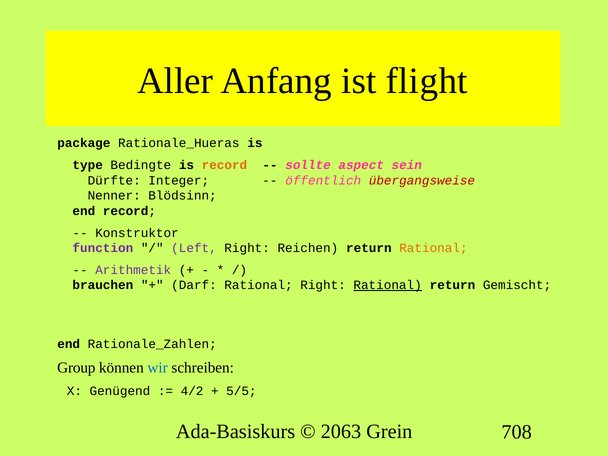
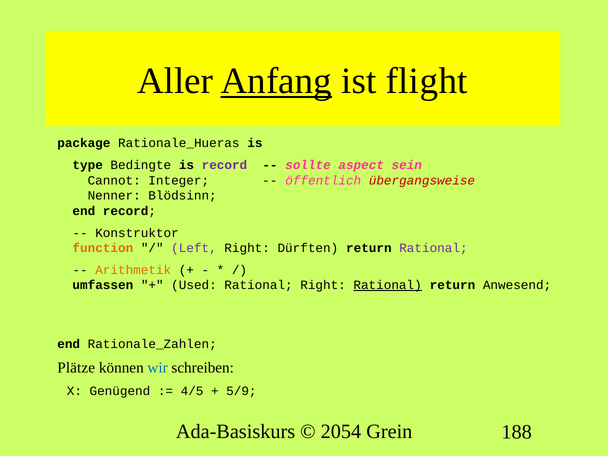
Anfang underline: none -> present
record at (224, 165) colour: orange -> purple
Dürfte: Dürfte -> Cannot
function colour: purple -> orange
Reichen: Reichen -> Dürften
Rational at (433, 248) colour: orange -> purple
Arithmetik colour: purple -> orange
brauchen: brauchen -> umfassen
Darf: Darf -> Used
Gemischt: Gemischt -> Anwesend
Group: Group -> Plätze
4/2: 4/2 -> 4/5
5/5: 5/5 -> 5/9
2063: 2063 -> 2054
708: 708 -> 188
